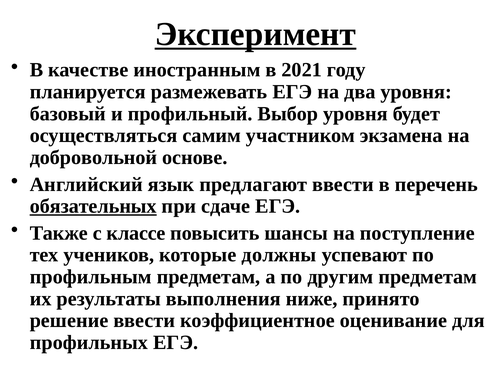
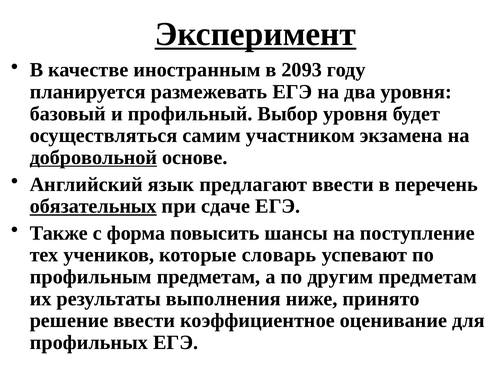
2021: 2021 -> 2093
добровольной underline: none -> present
классе: классе -> форма
должны: должны -> словарь
